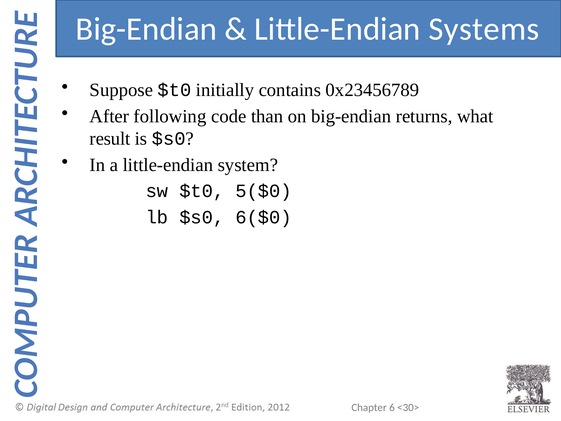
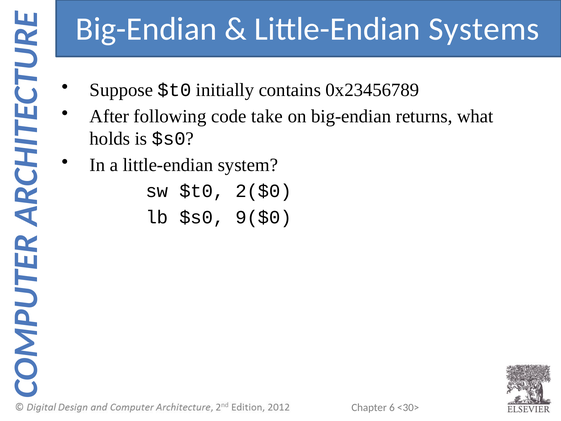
than: than -> take
result: result -> holds
5($0: 5($0 -> 2($0
6($0: 6($0 -> 9($0
